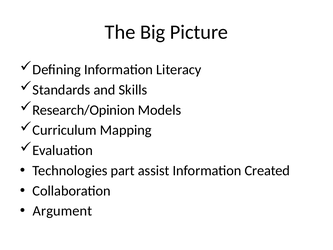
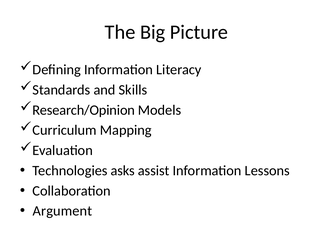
part: part -> asks
Created: Created -> Lessons
